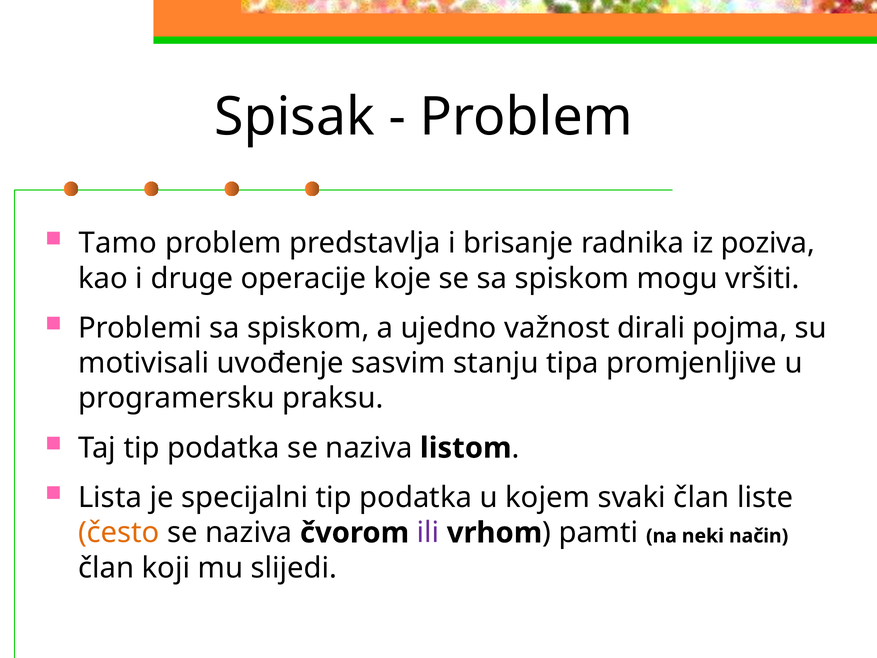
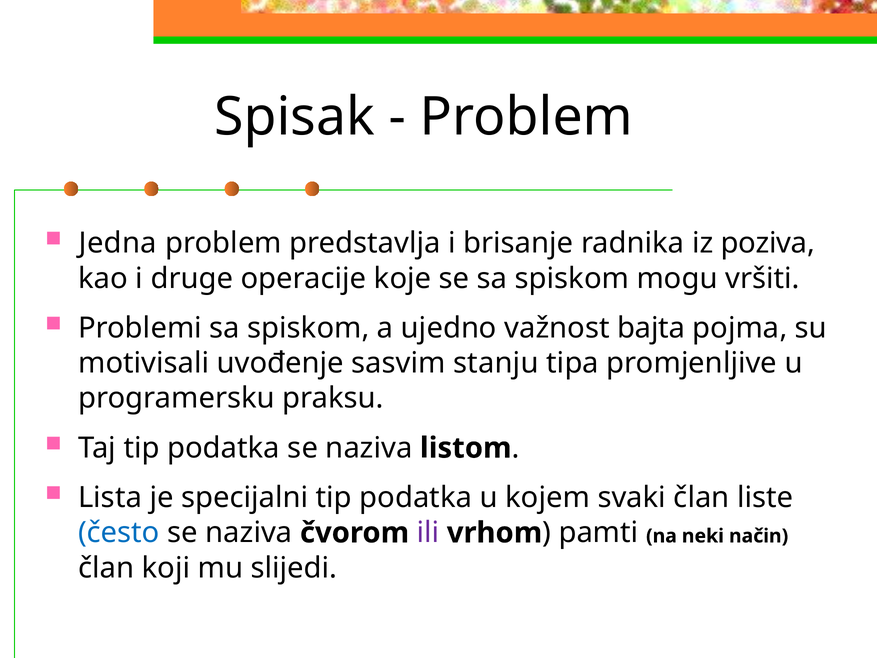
Tamo: Tamo -> Jedna
dirali: dirali -> bajta
često colour: orange -> blue
